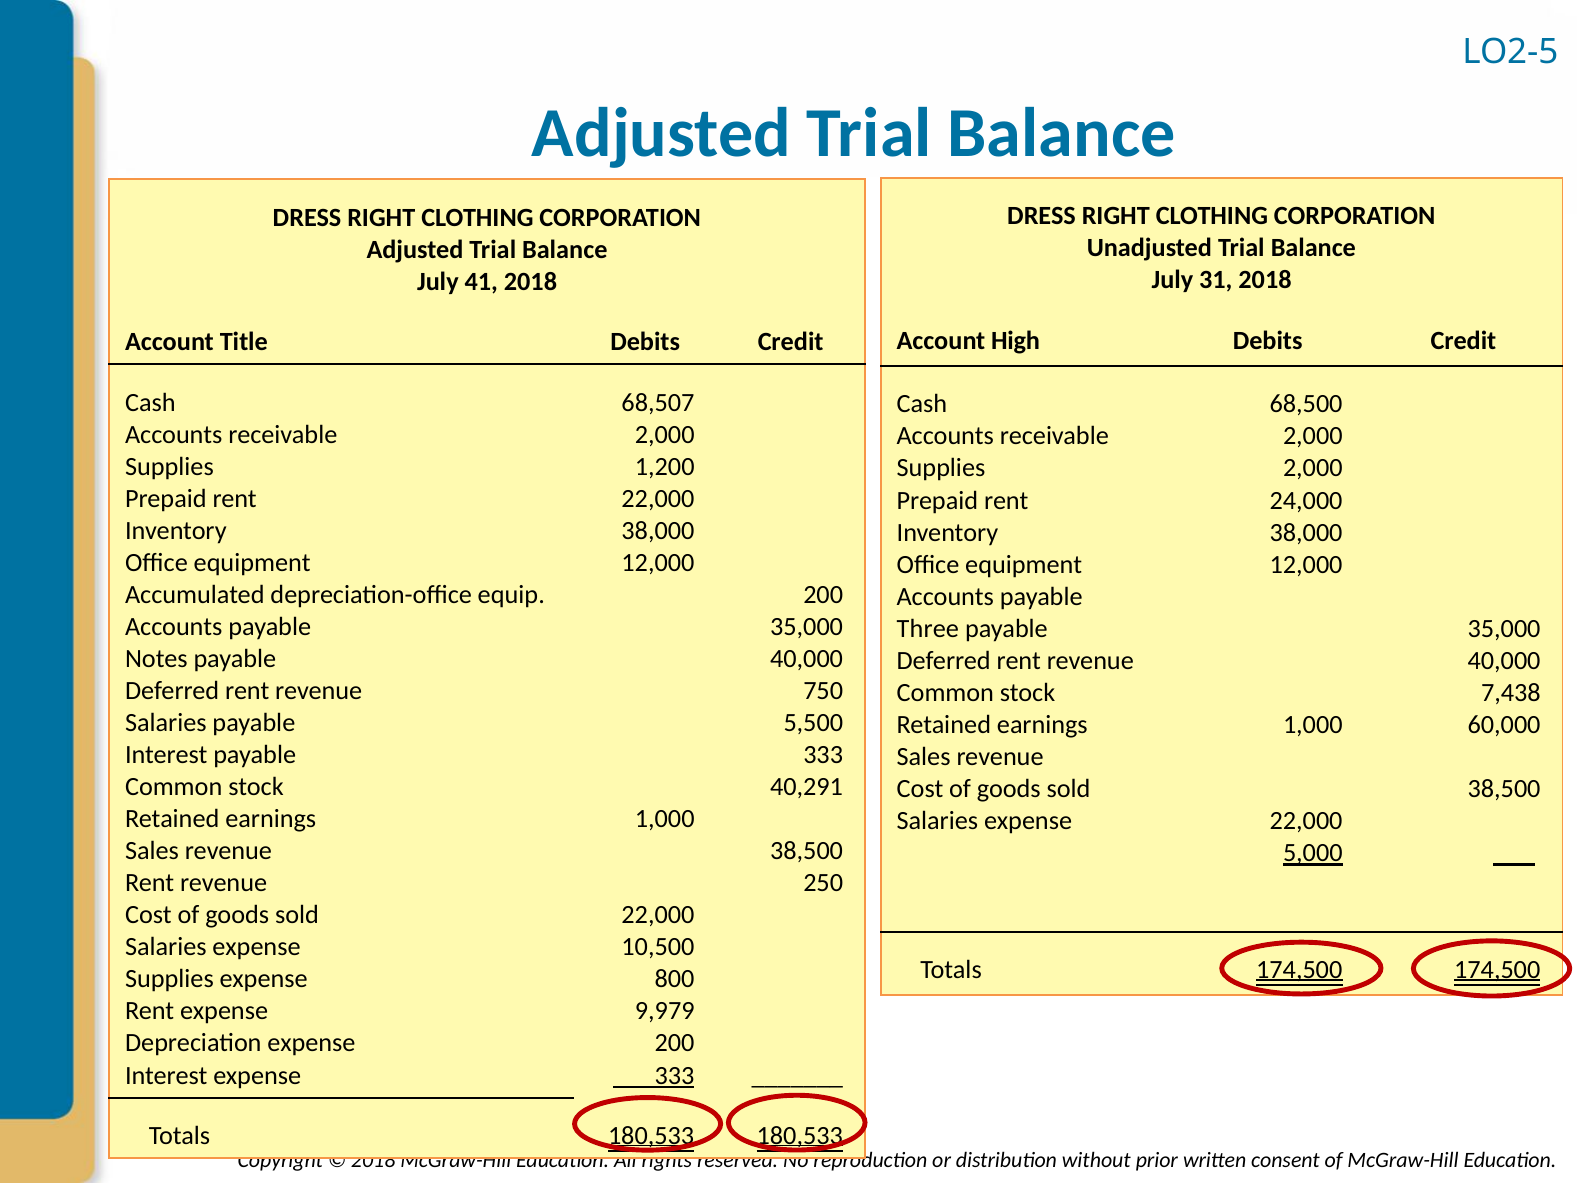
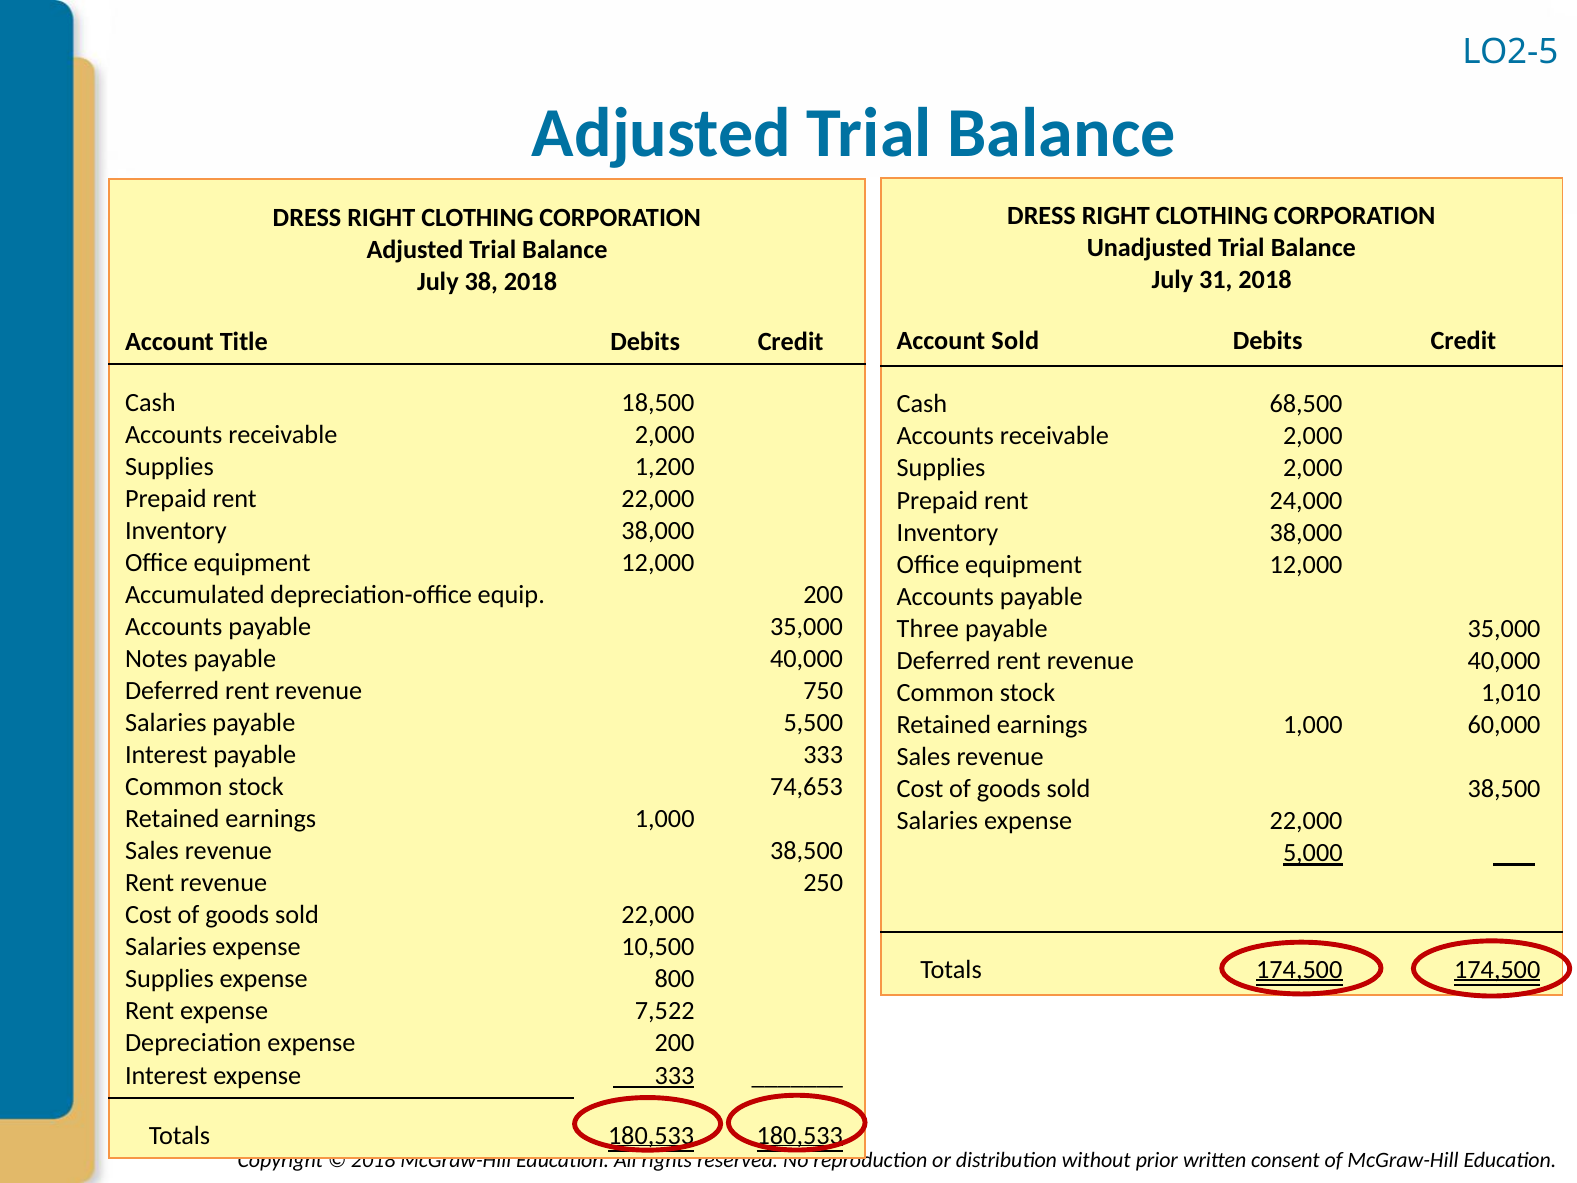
41: 41 -> 38
Account High: High -> Sold
68,507: 68,507 -> 18,500
7,438: 7,438 -> 1,010
40,291: 40,291 -> 74,653
9,979: 9,979 -> 7,522
